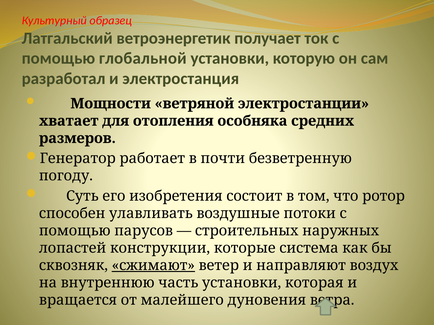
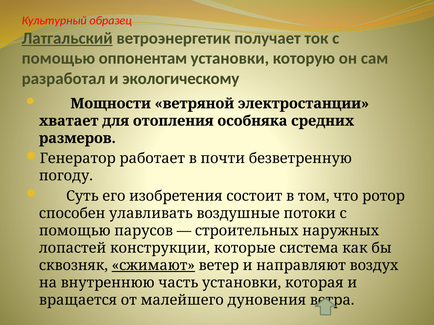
Латгальский underline: none -> present
глобальной: глобальной -> оппонентам
электростанция: электростанция -> экологическому
